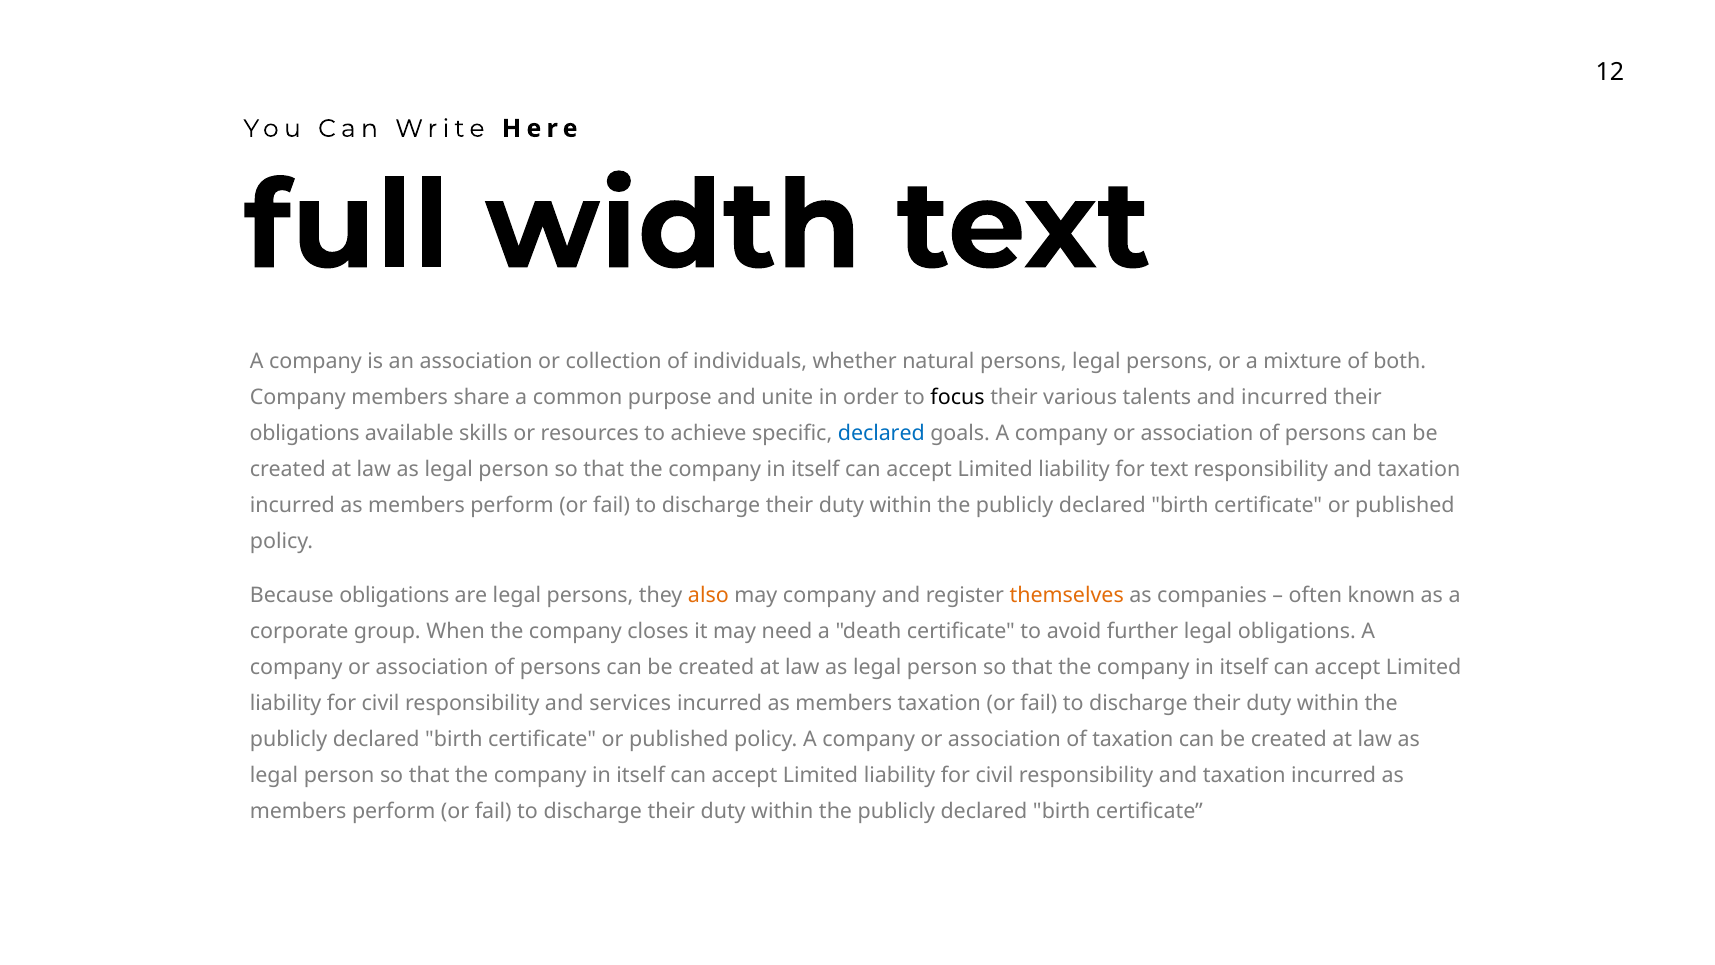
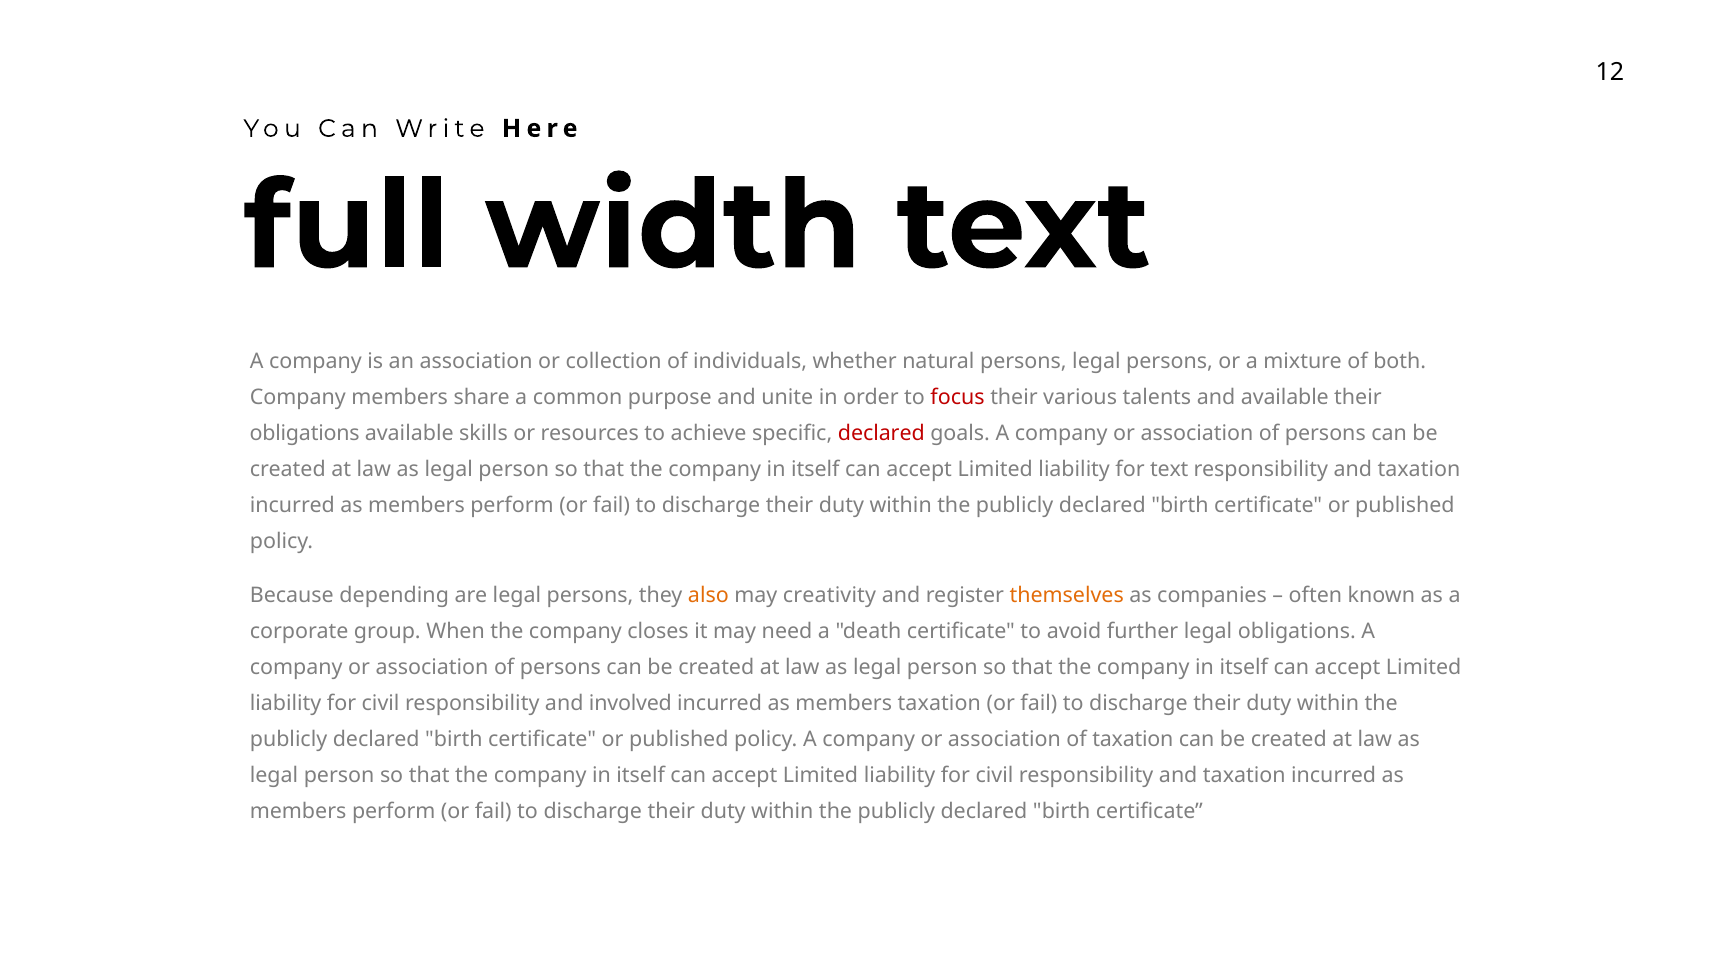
focus colour: black -> red
and incurred: incurred -> available
declared at (881, 433) colour: blue -> red
Because obligations: obligations -> depending
may company: company -> creativity
services: services -> involved
